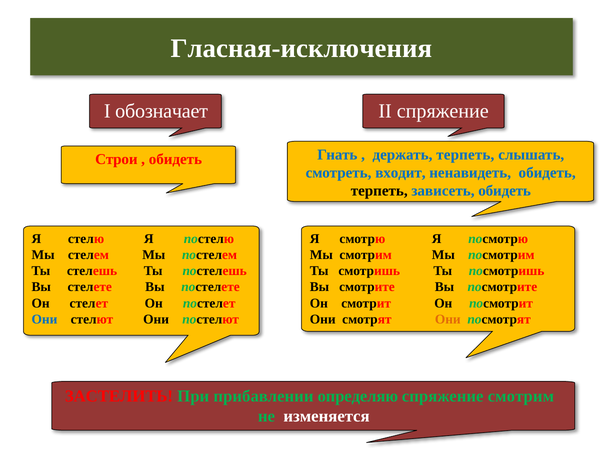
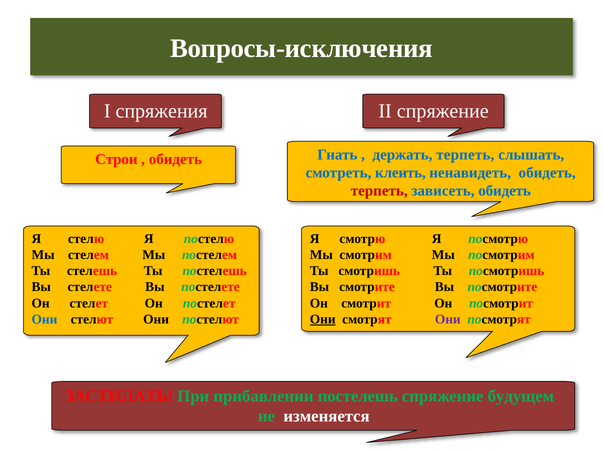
Гласная-исключения: Гласная-исключения -> Вопросы-исключения
обозначает: обозначает -> спряжения
входит: входит -> клеить
терпеть at (379, 191) colour: black -> red
Они at (323, 319) underline: none -> present
Они at (448, 319) colour: orange -> purple
ЗАСТЕЛИТЬ: ЗАСТЕЛИТЬ -> ЗАСТИЛАТЬ
прибавлении определяю: определяю -> постелешь
спряжение смотрим: смотрим -> будущем
